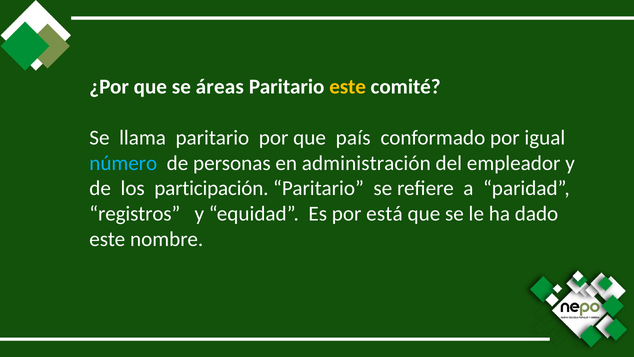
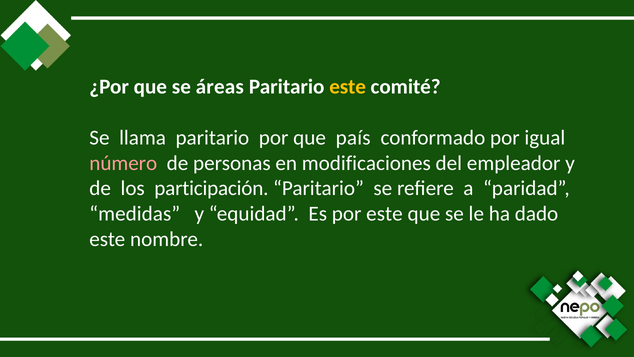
número colour: light blue -> pink
administración: administración -> modificaciones
registros: registros -> medidas
por está: está -> este
